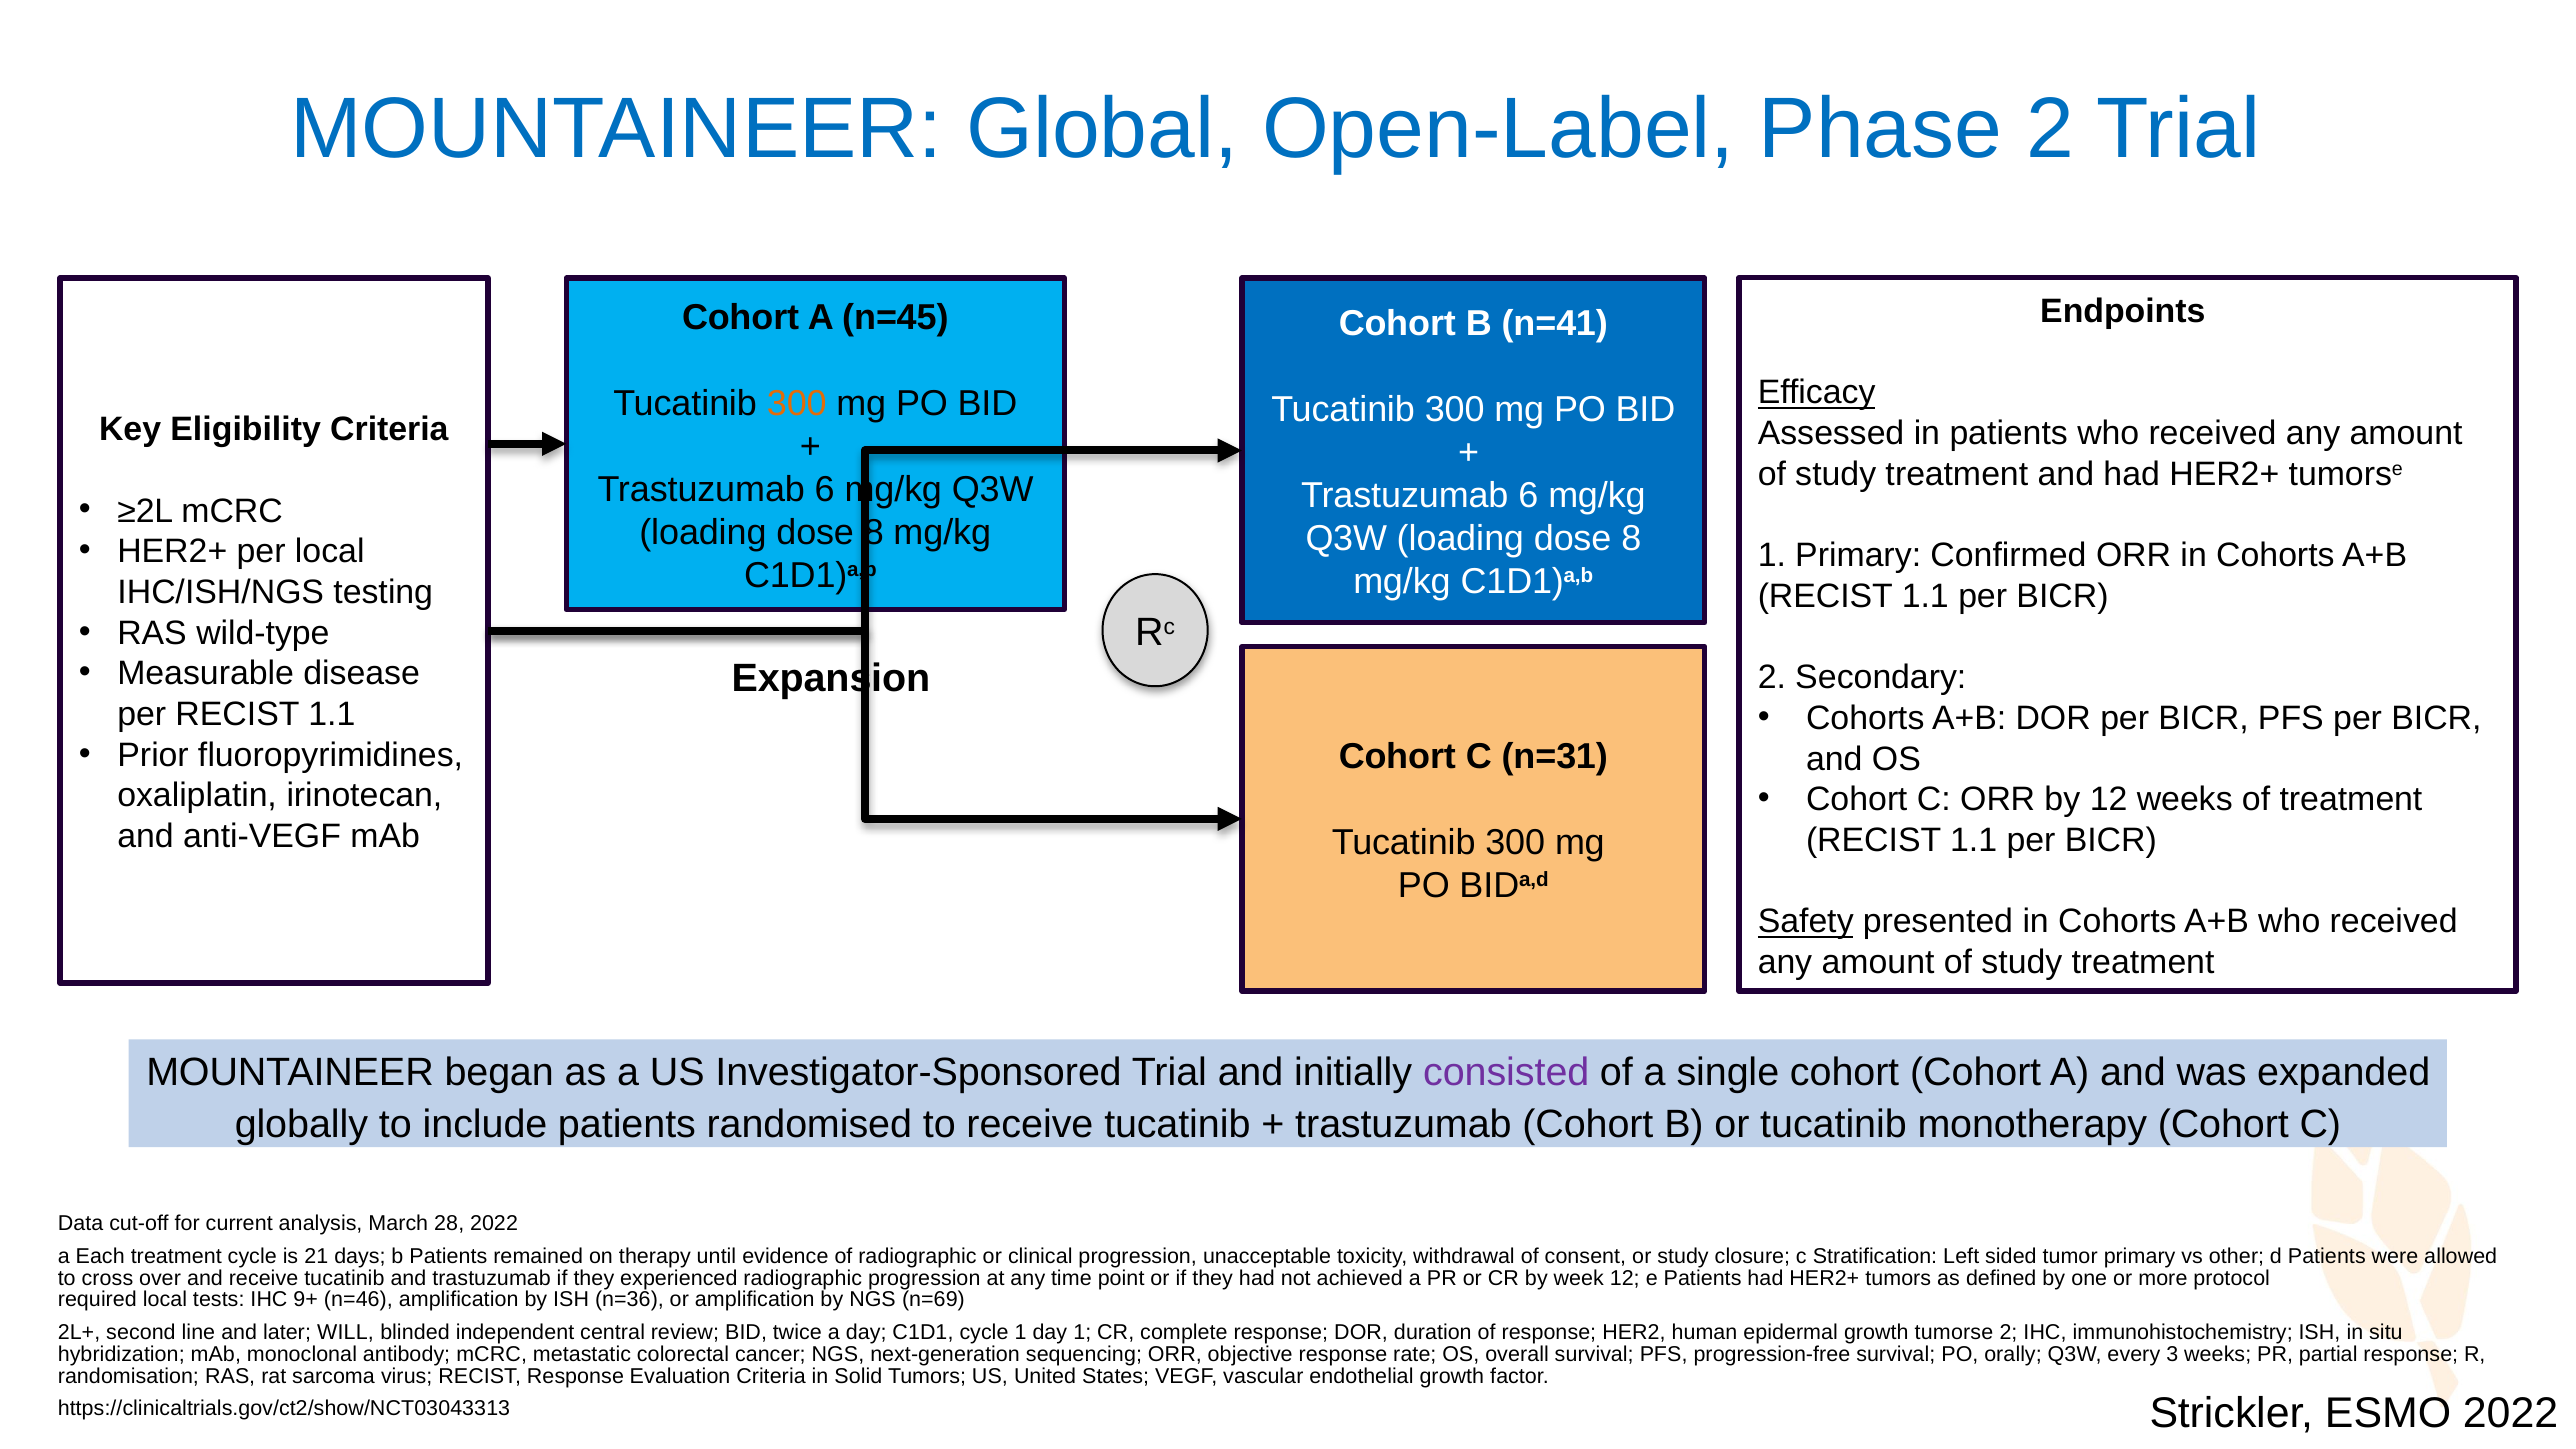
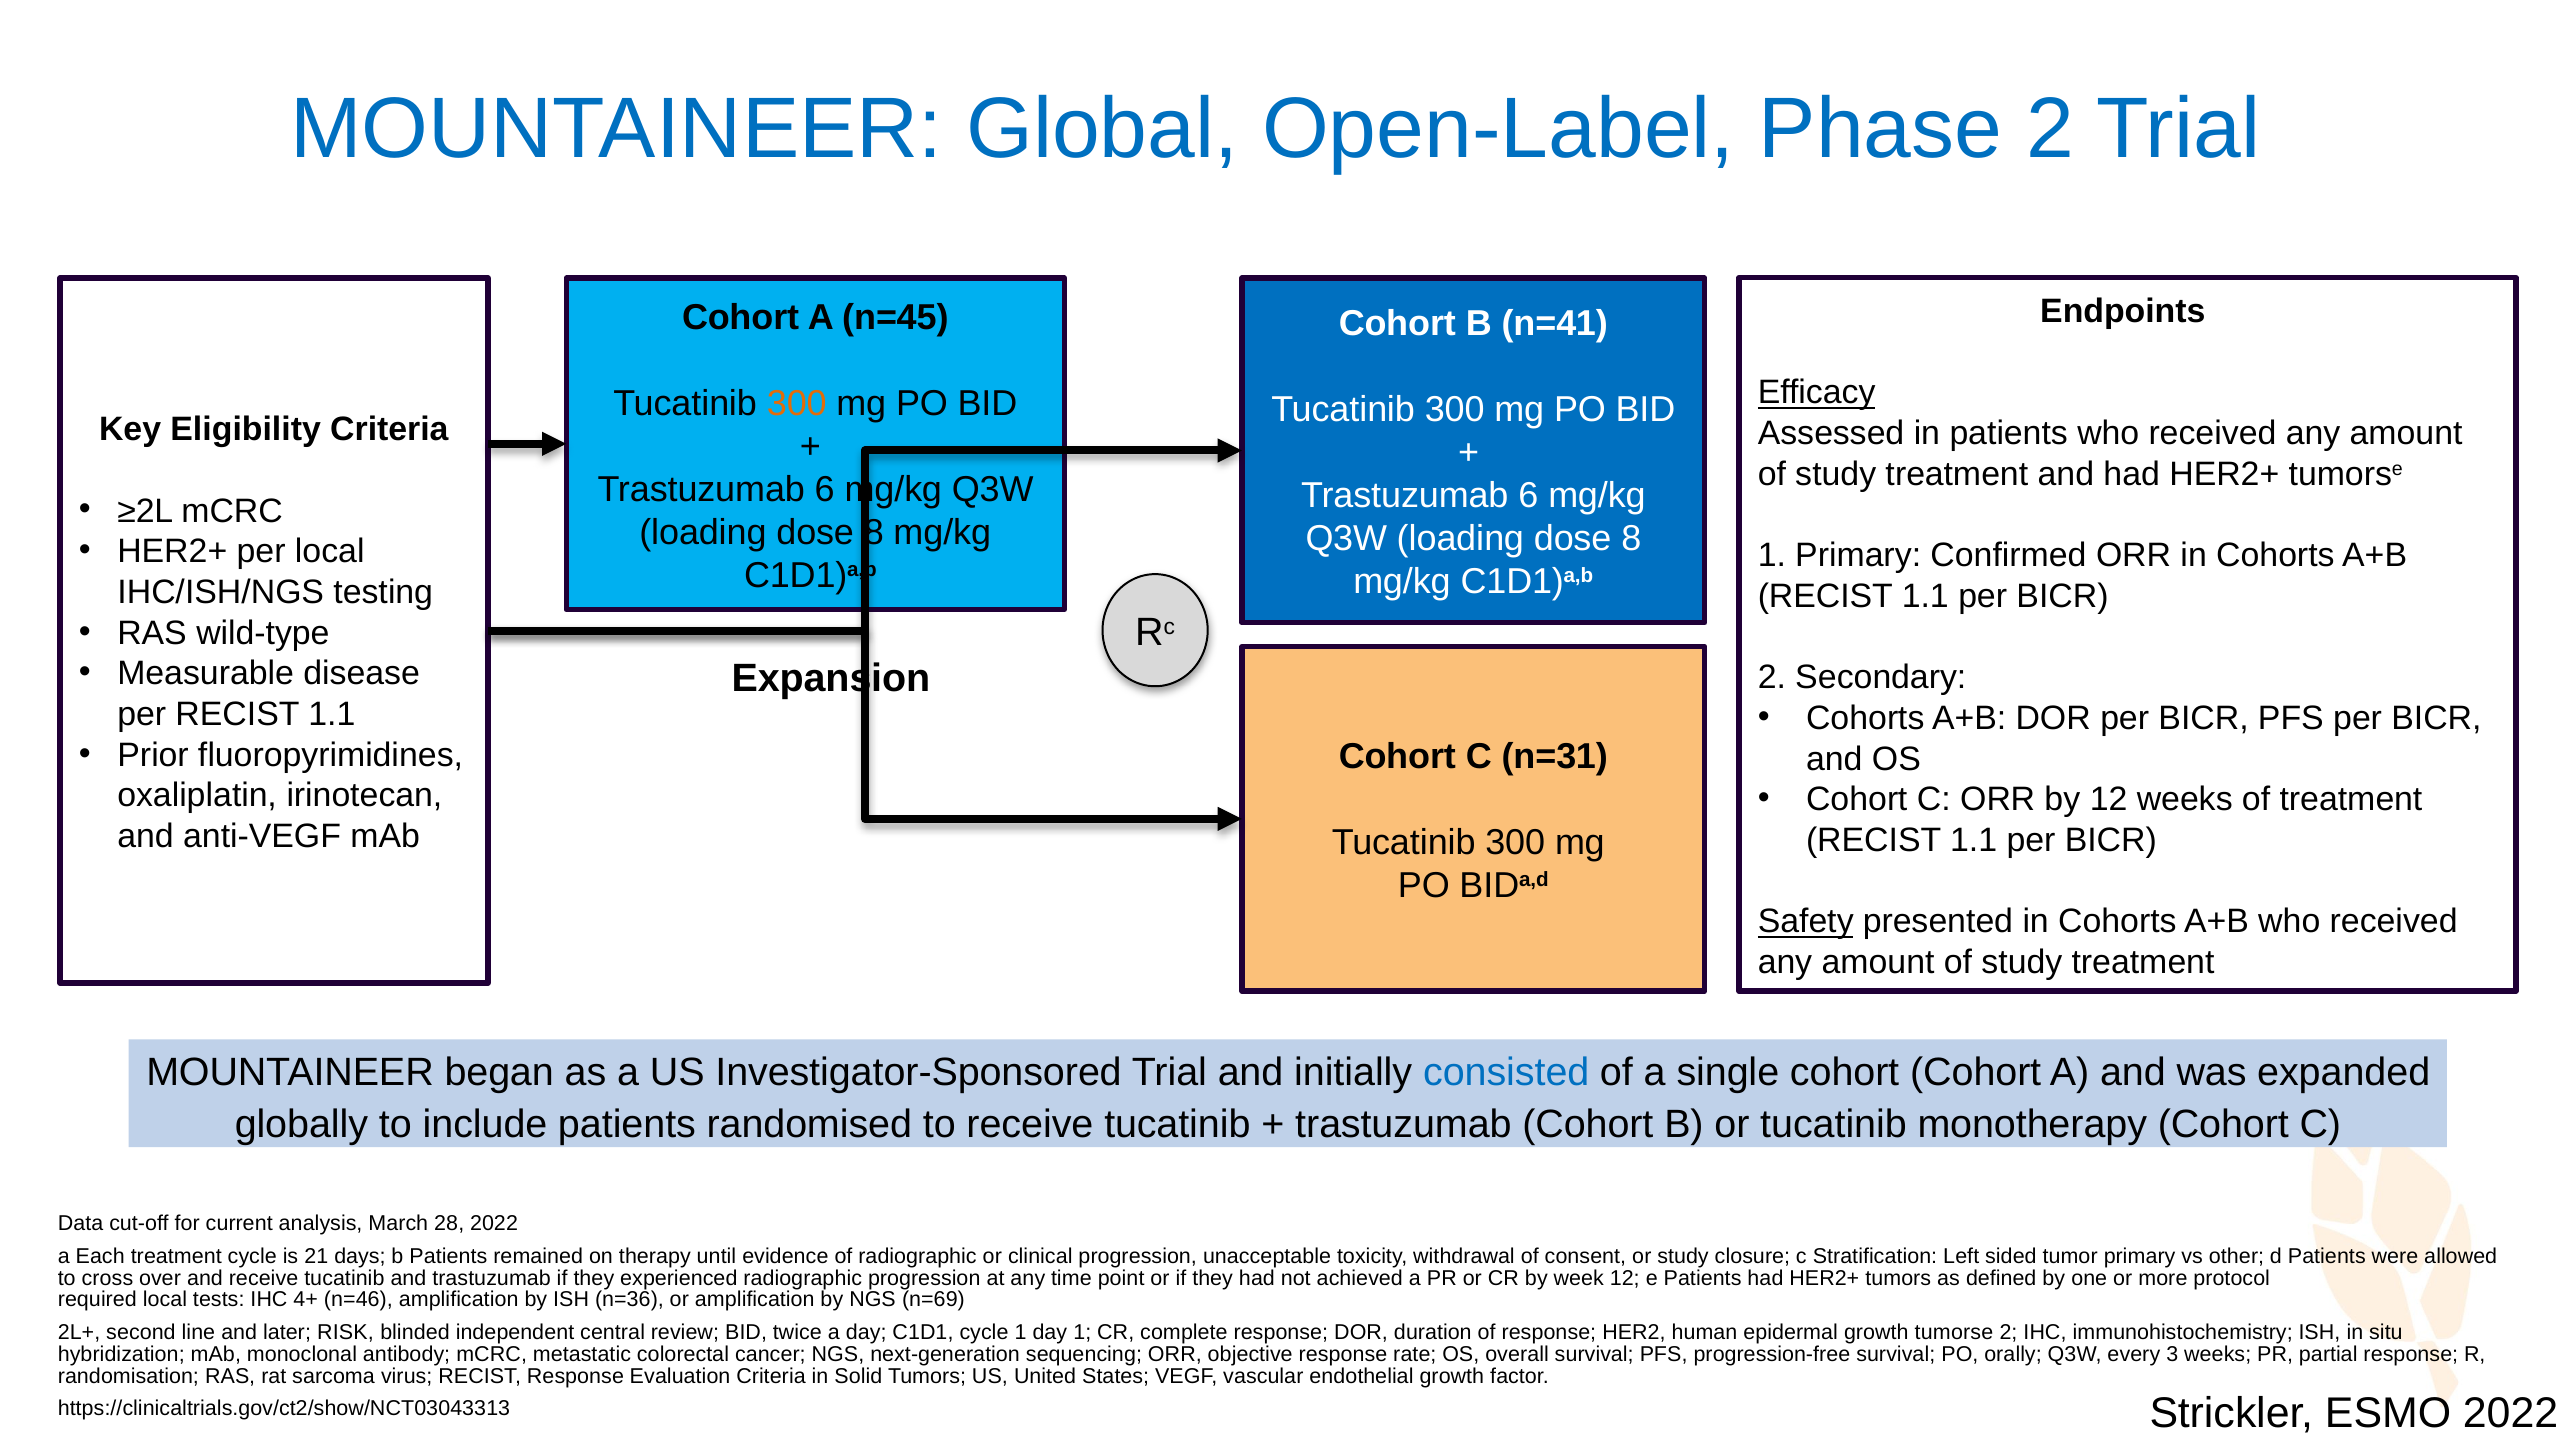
consisted colour: purple -> blue
9+: 9+ -> 4+
WILL: WILL -> RISK
